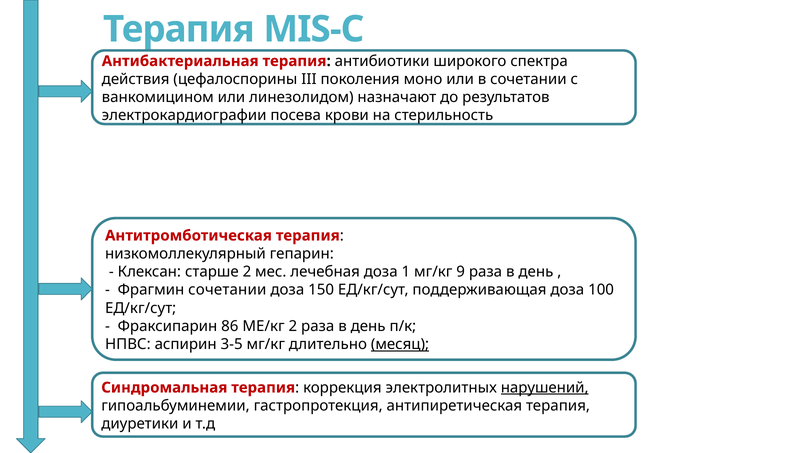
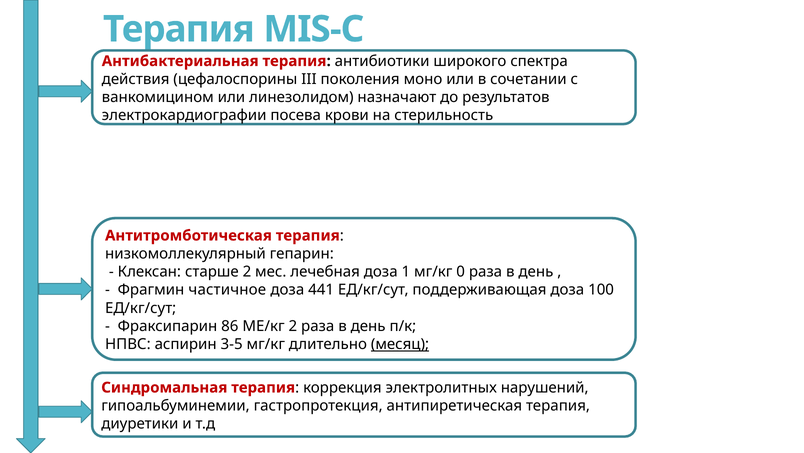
9: 9 -> 0
Фрагмин сочетании: сочетании -> частичное
150: 150 -> 441
нарушений underline: present -> none
